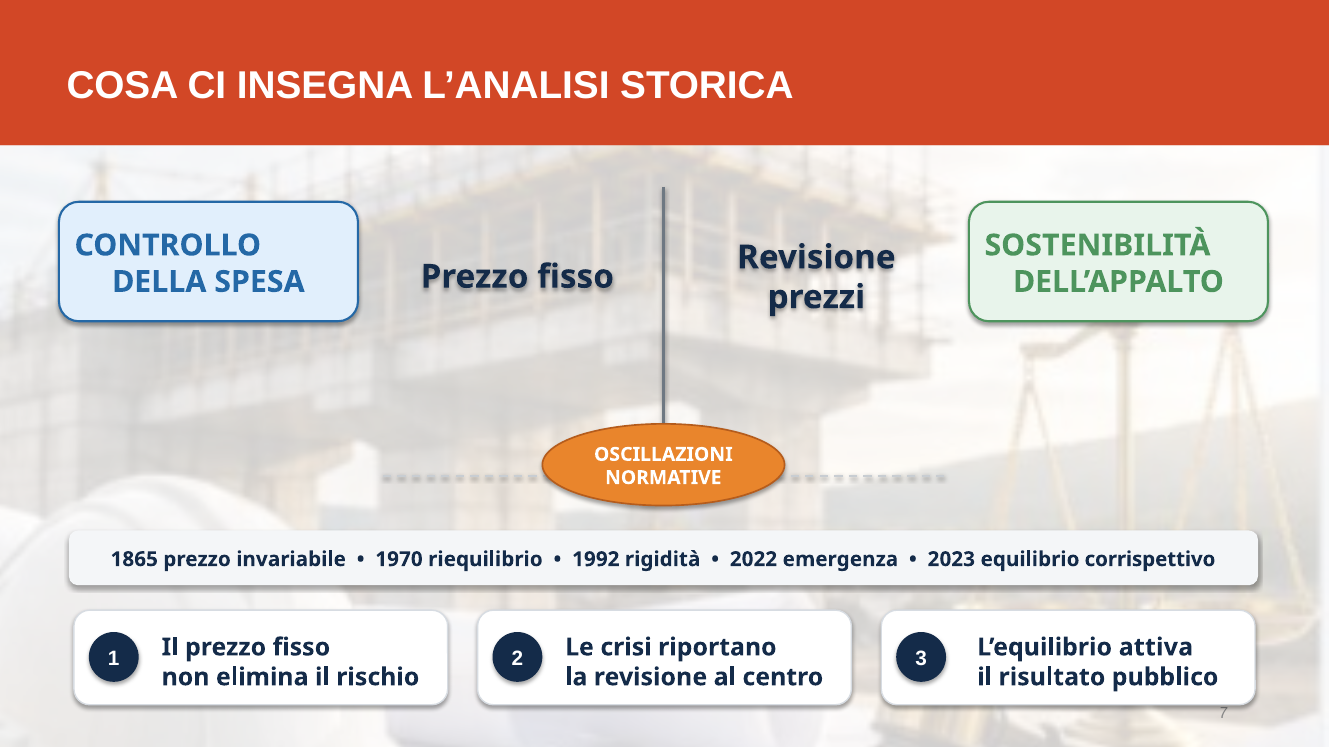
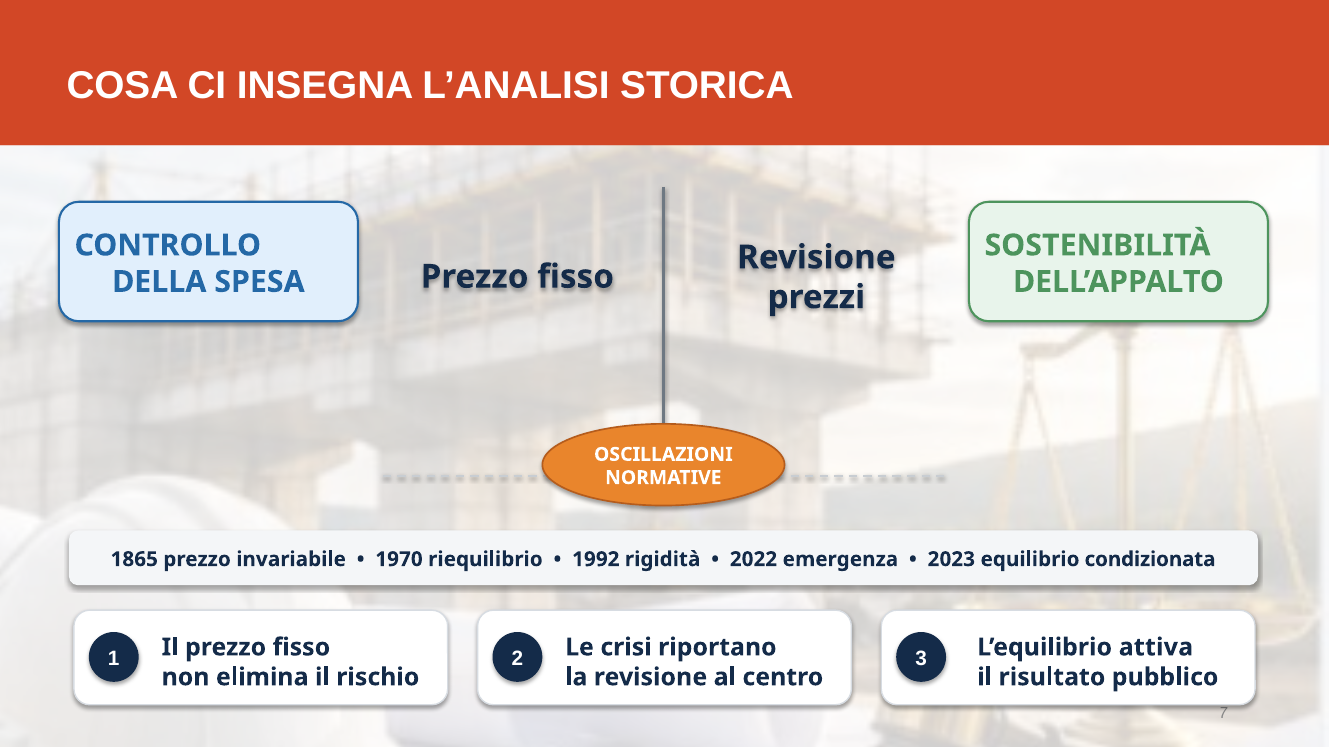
corrispettivo: corrispettivo -> condizionata
